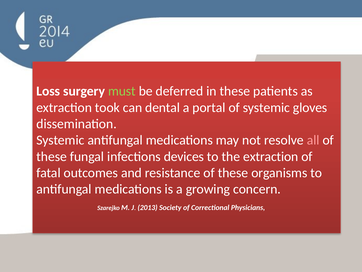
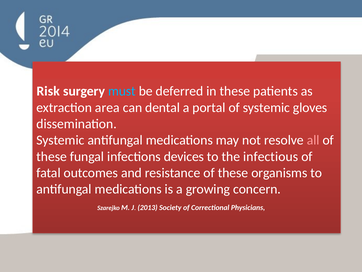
Loss: Loss -> Risk
must colour: light green -> light blue
took: took -> area
the extraction: extraction -> infectious
